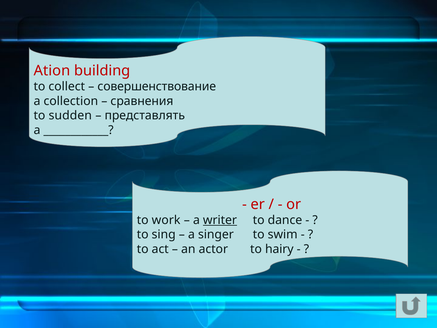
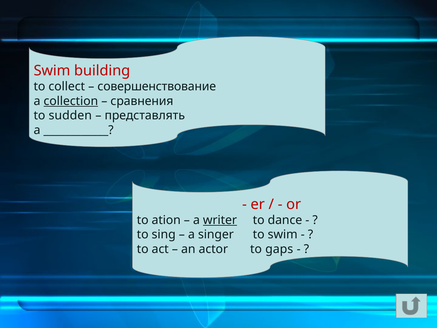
Ation at (52, 71): Ation -> Swim
collection underline: none -> present
work: work -> ation
hairy: hairy -> gaps
